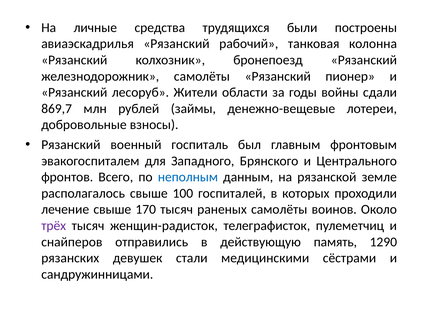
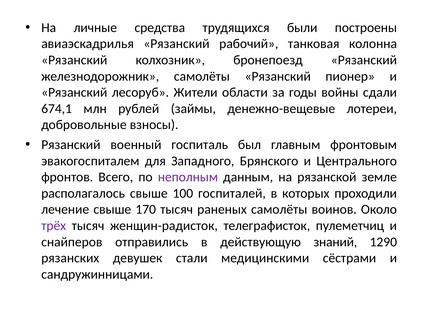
869,7: 869,7 -> 674,1
неполным colour: blue -> purple
память: память -> знаний
